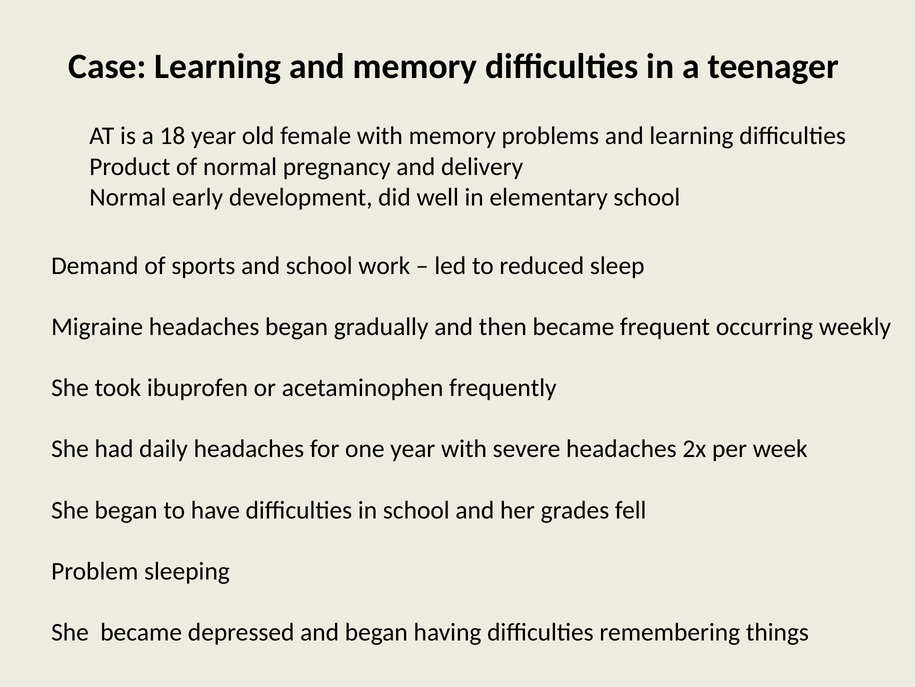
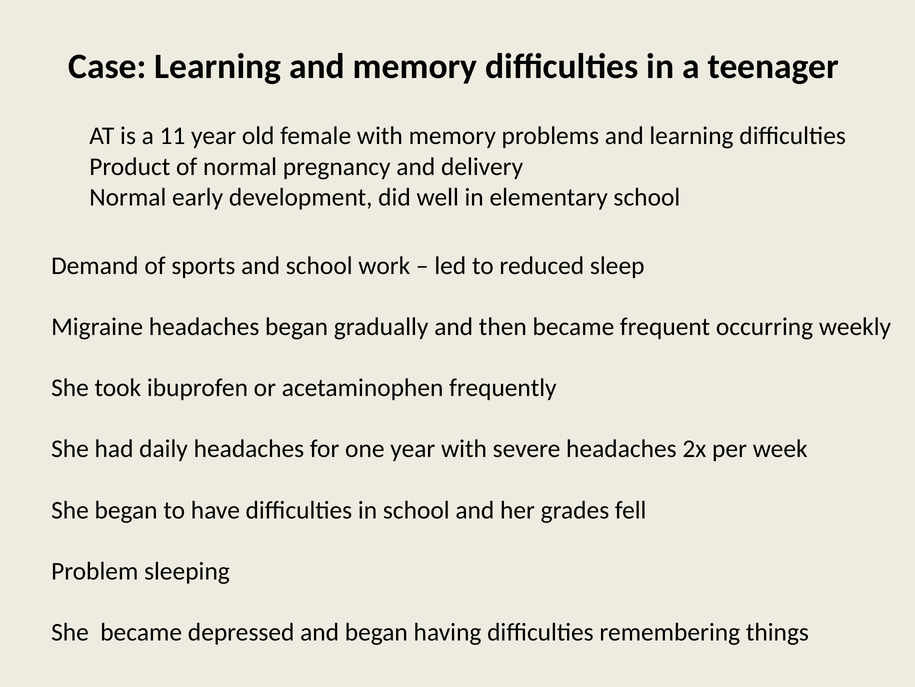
18: 18 -> 11
